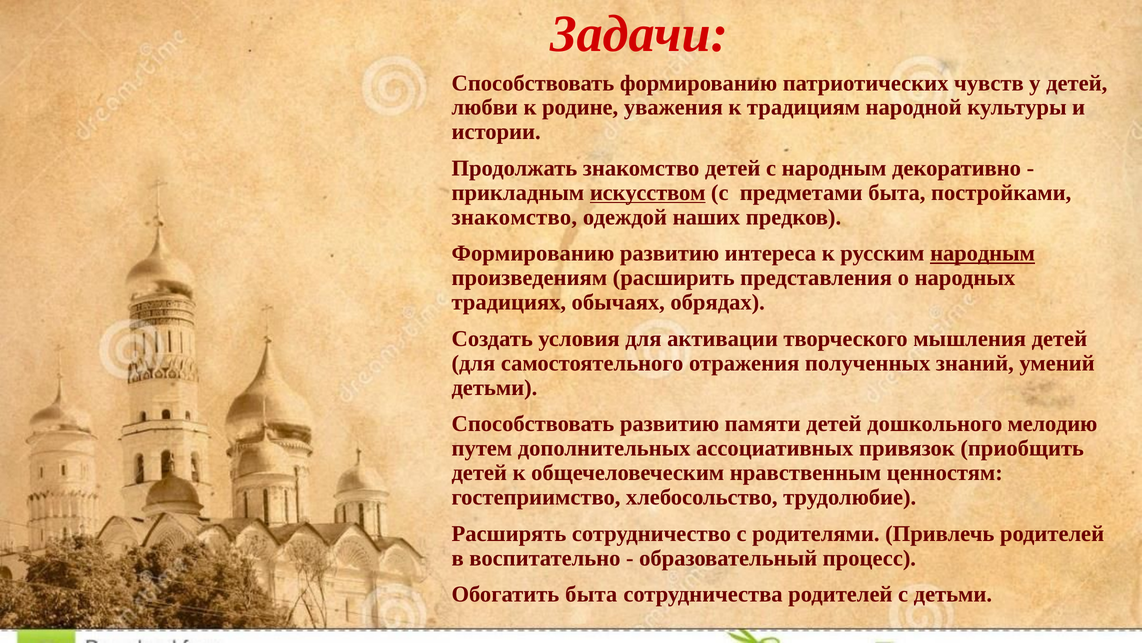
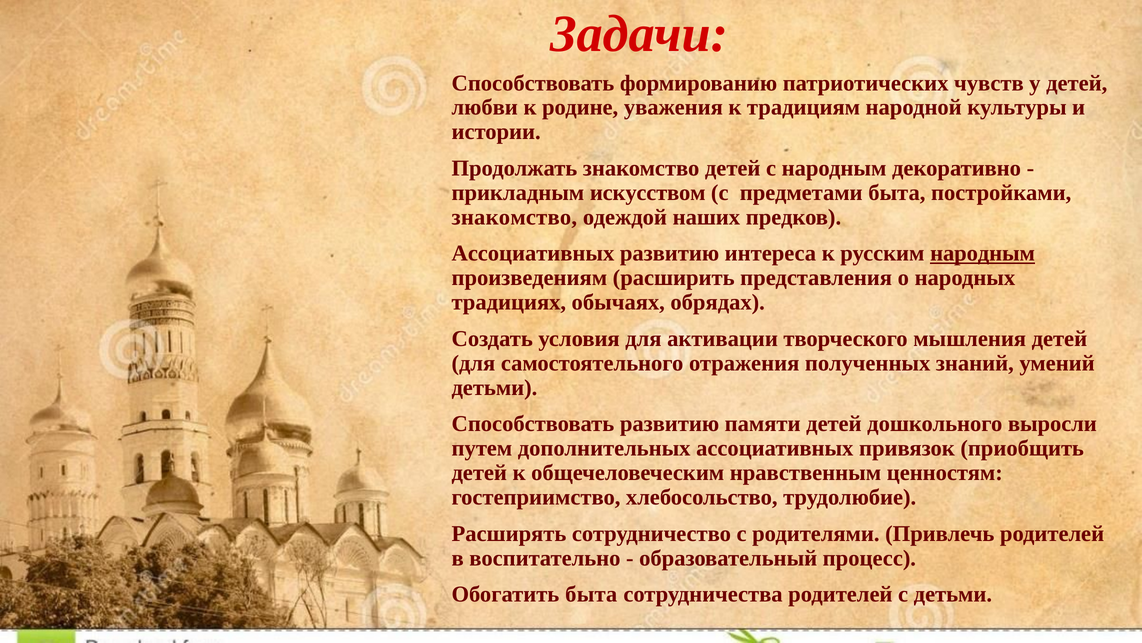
искусством underline: present -> none
Формированию at (533, 253): Формированию -> Ассоциативных
мелодию: мелодию -> выросли
